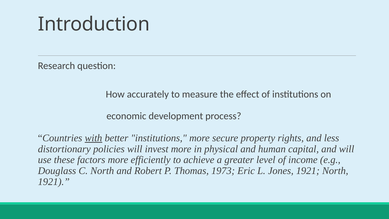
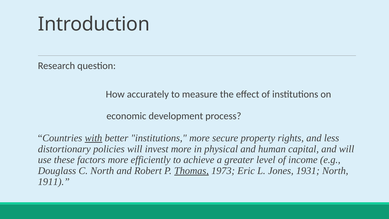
Thomas underline: none -> present
Jones 1921: 1921 -> 1931
1921 at (54, 182): 1921 -> 1911
